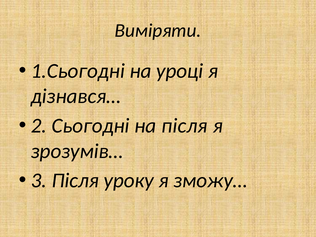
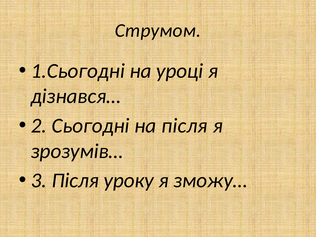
Виміряти: Виміряти -> Струмом
